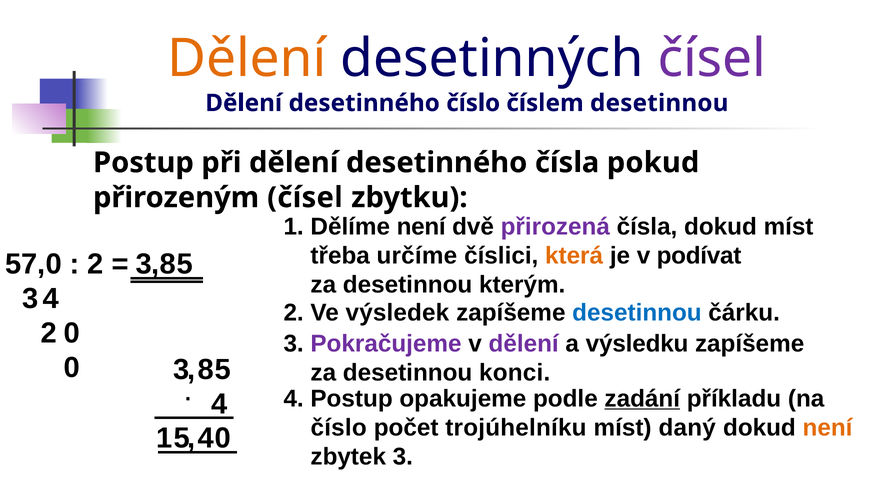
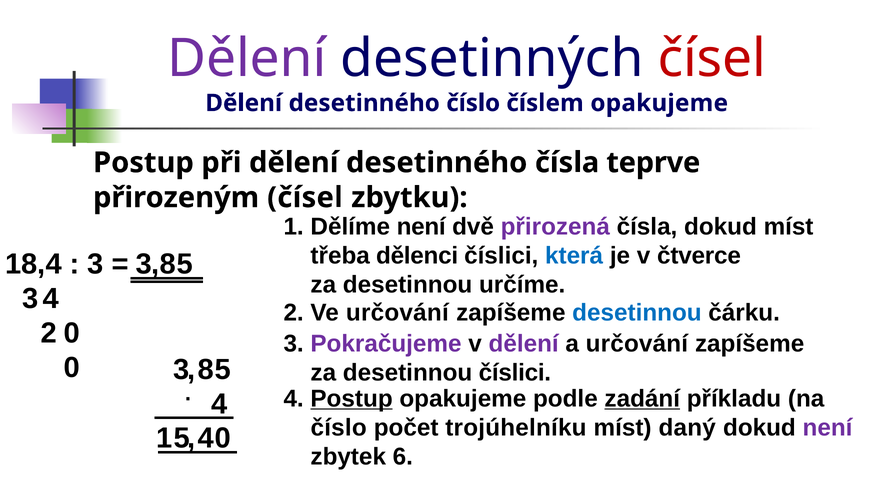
Dělení at (247, 59) colour: orange -> purple
čísel at (712, 59) colour: purple -> red
číslem desetinnou: desetinnou -> opakujeme
pokud: pokud -> teprve
určíme: určíme -> dělenci
která colour: orange -> blue
podívat: podívat -> čtverce
57,0: 57,0 -> 18,4
2 at (95, 264): 2 -> 3
kterým: kterým -> určíme
Ve výsledek: výsledek -> určování
a výsledku: výsledku -> určování
desetinnou konci: konci -> číslici
Postup at (352, 399) underline: none -> present
není at (828, 428) colour: orange -> purple
zbytek 3: 3 -> 6
